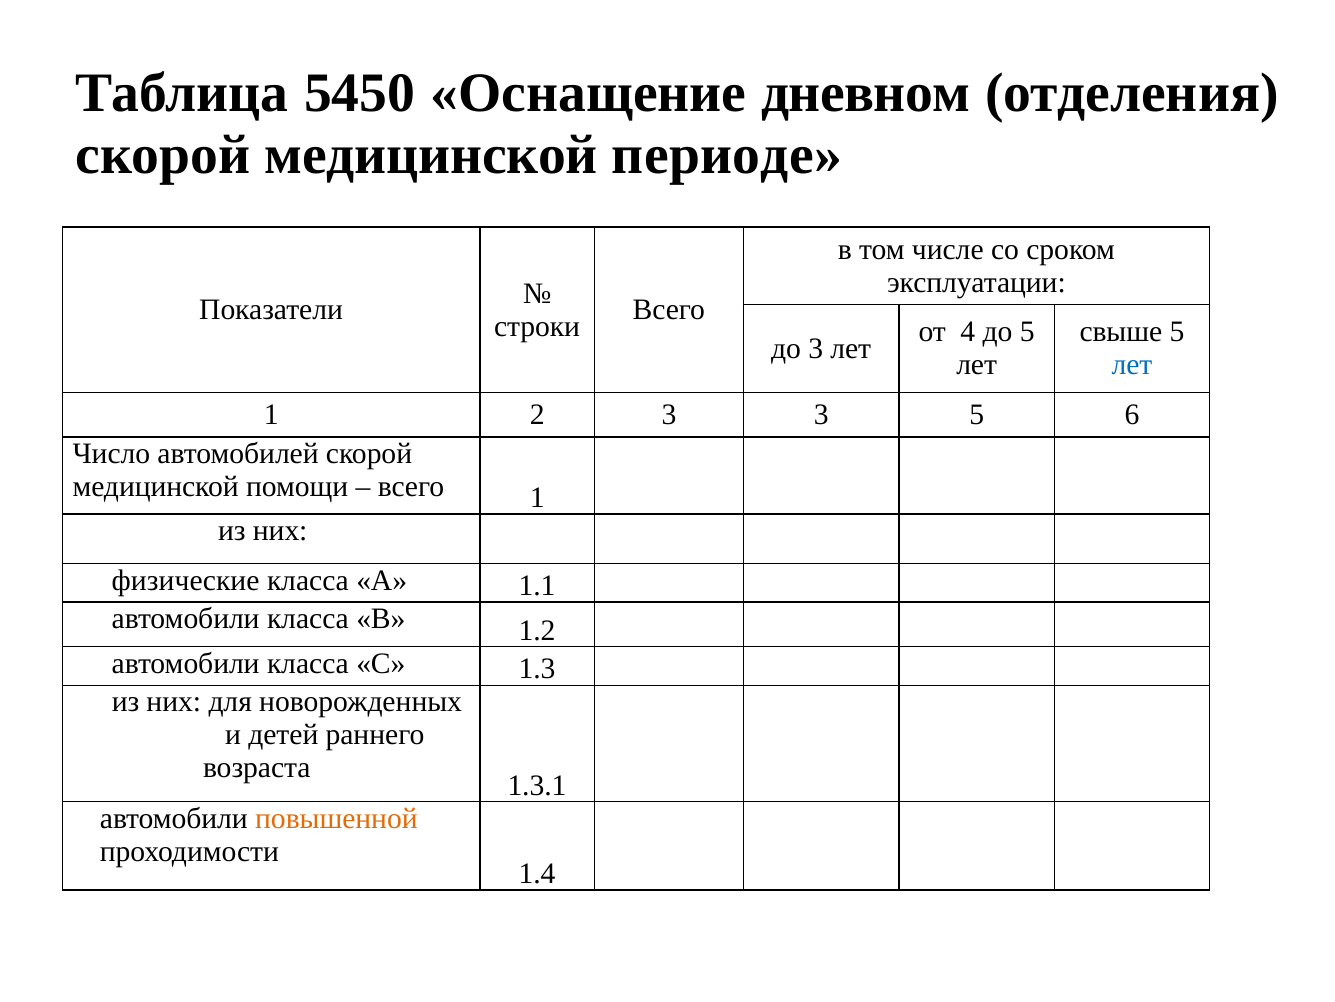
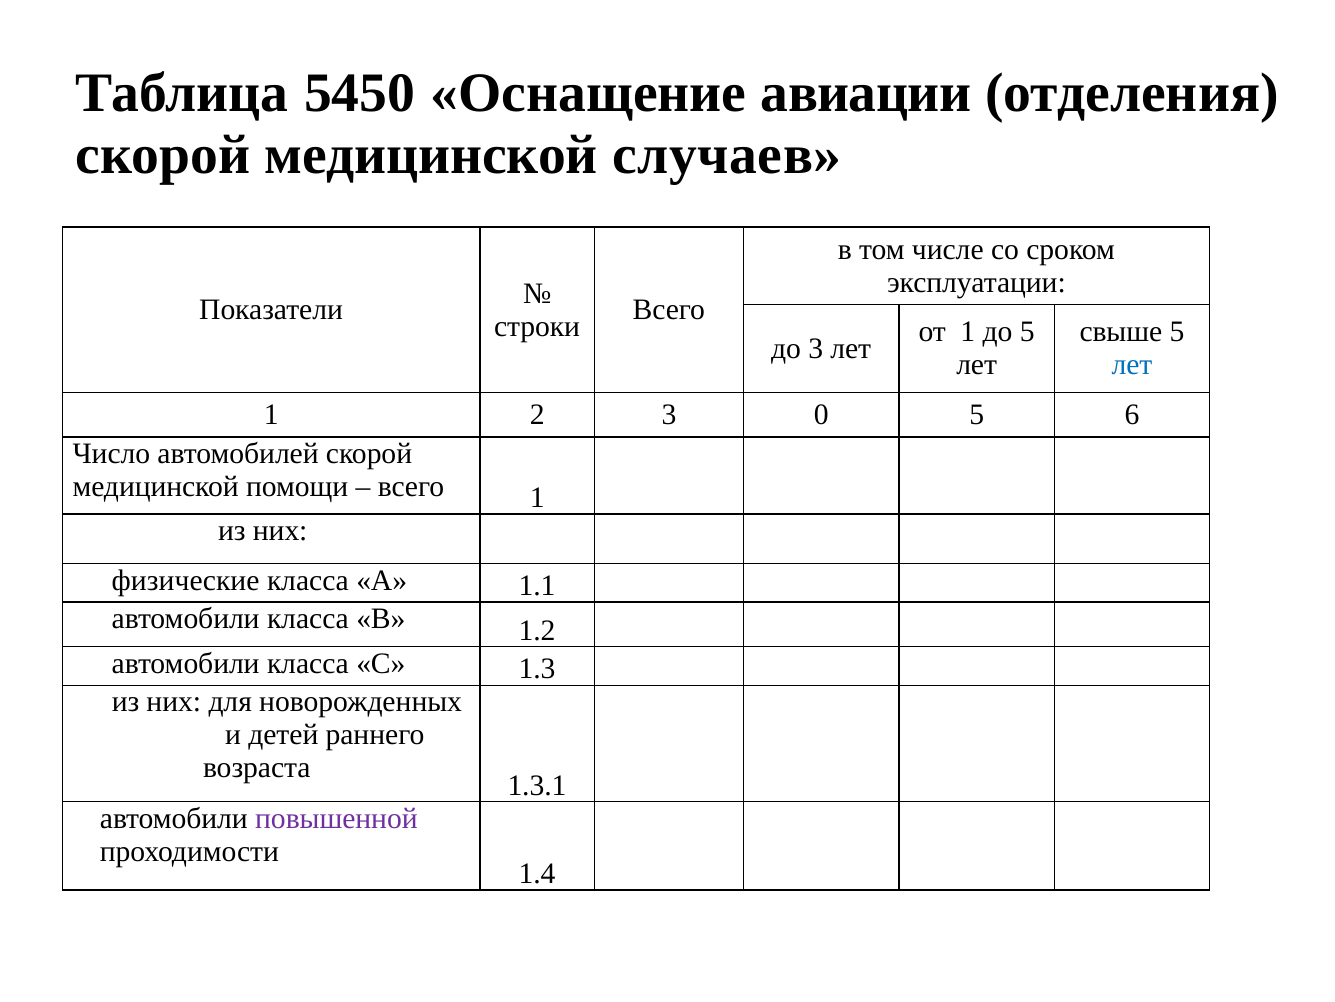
дневном: дневном -> авиации
периоде: периоде -> случаев
от 4: 4 -> 1
3 3: 3 -> 0
повышенной colour: orange -> purple
